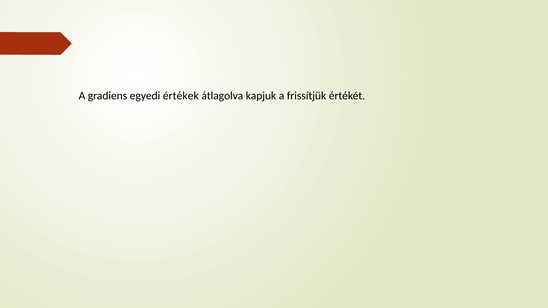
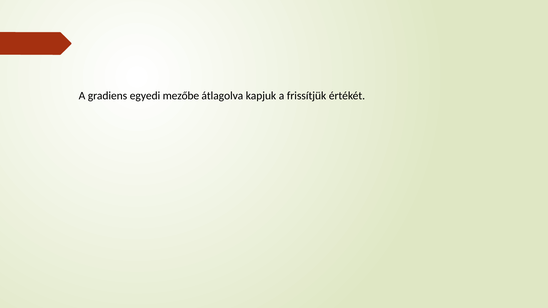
értékek: értékek -> mezőbe
